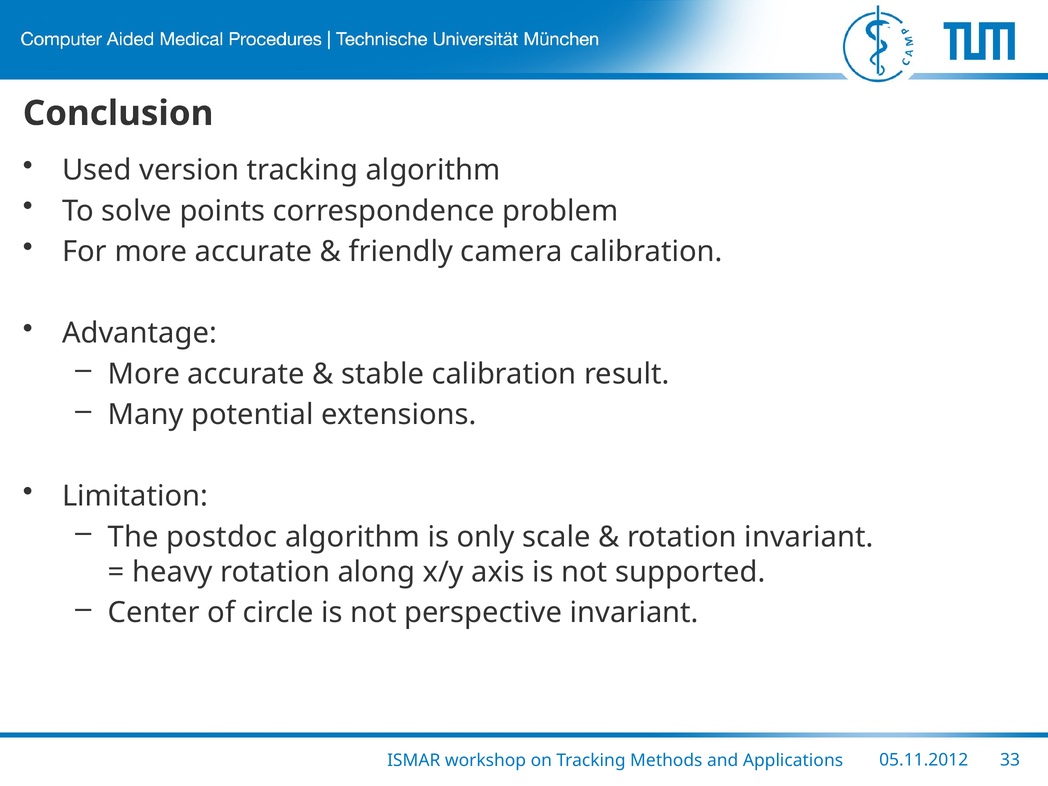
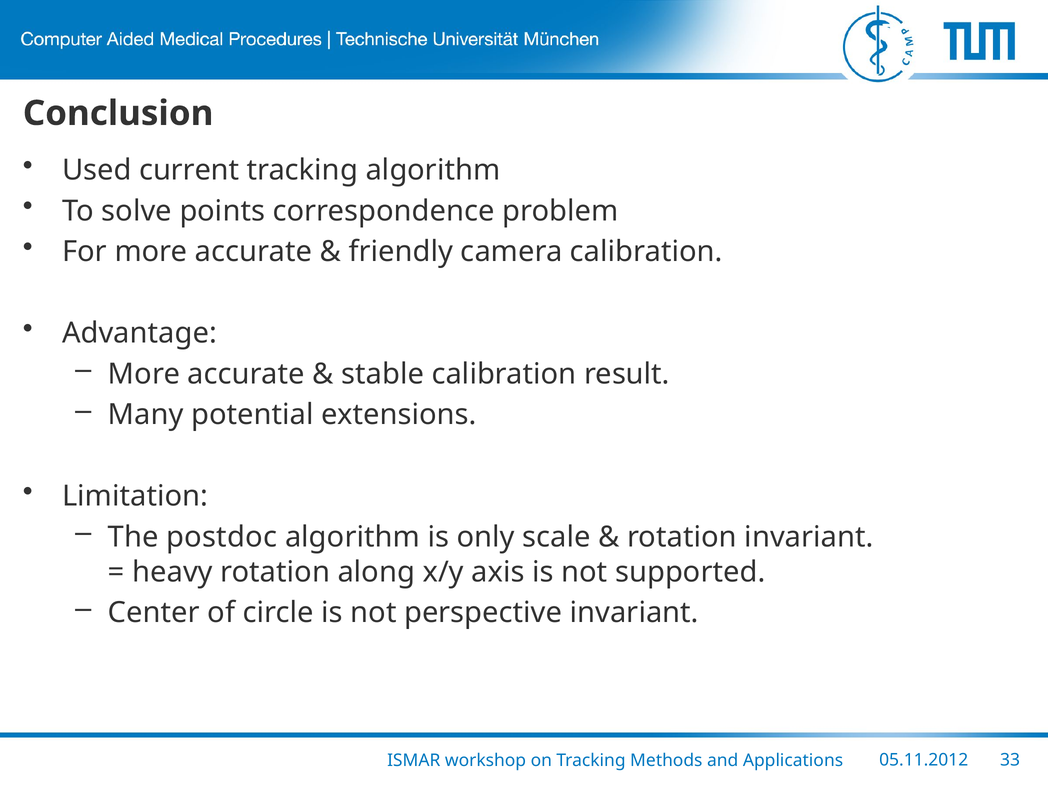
version: version -> current
